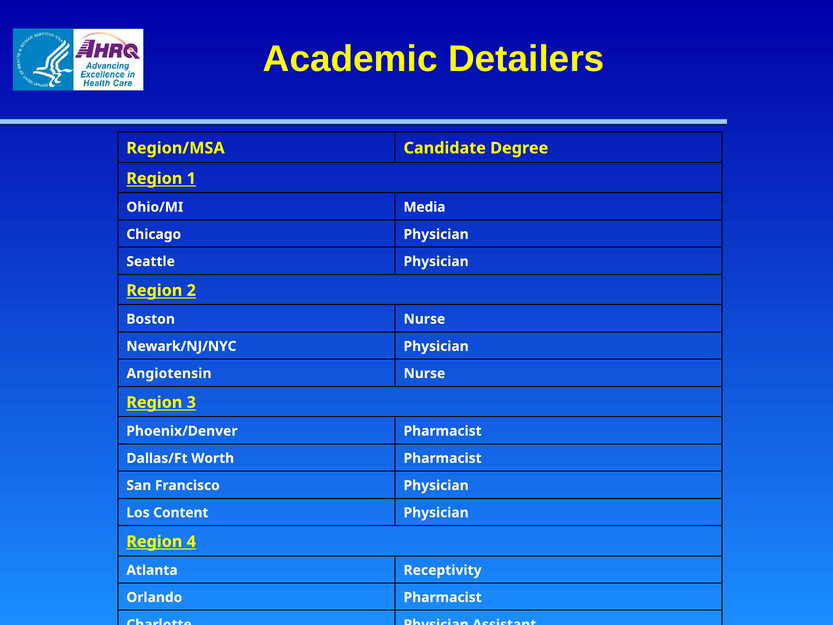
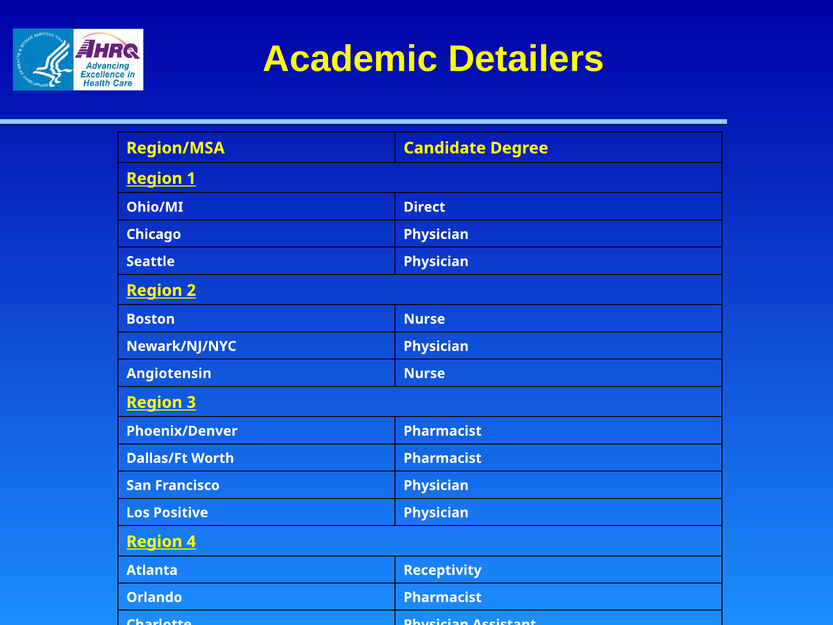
Media: Media -> Direct
Content: Content -> Positive
